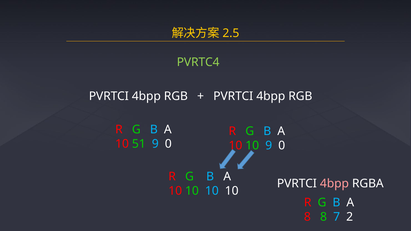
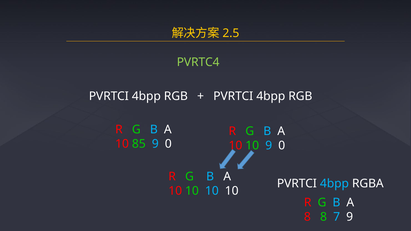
51: 51 -> 85
4bpp at (334, 184) colour: pink -> light blue
7 2: 2 -> 9
